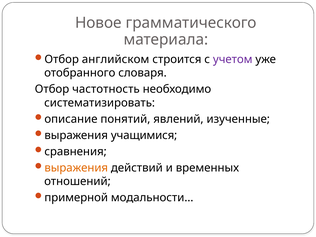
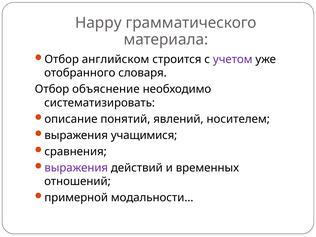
Новое: Новое -> Happy
частотность: частотность -> объяснение
изученные: изученные -> носителем
выражения at (76, 168) colour: orange -> purple
